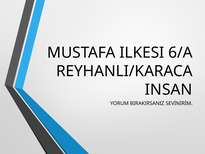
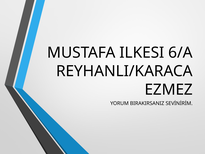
INSAN: INSAN -> EZMEZ
